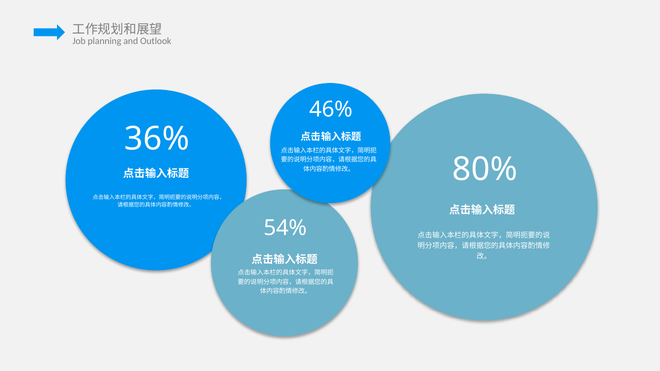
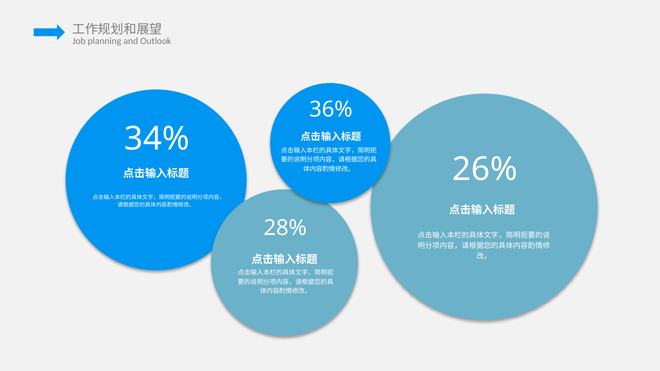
46%: 46% -> 36%
36%: 36% -> 34%
80%: 80% -> 26%
54%: 54% -> 28%
